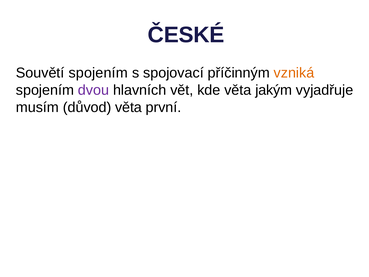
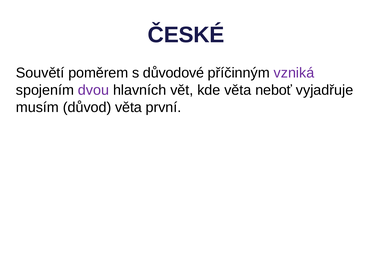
Souvětí spojením: spojením -> poměrem
spojovací: spojovací -> důvodové
vzniká colour: orange -> purple
jakým: jakým -> neboť
